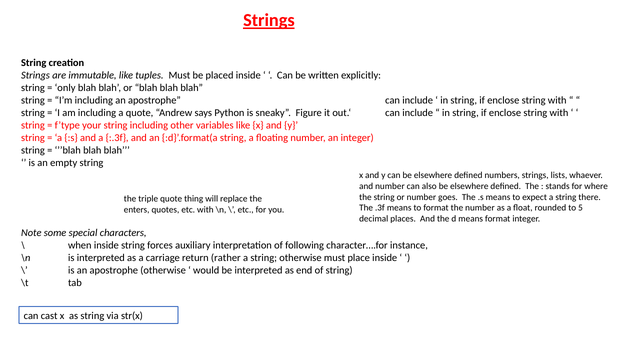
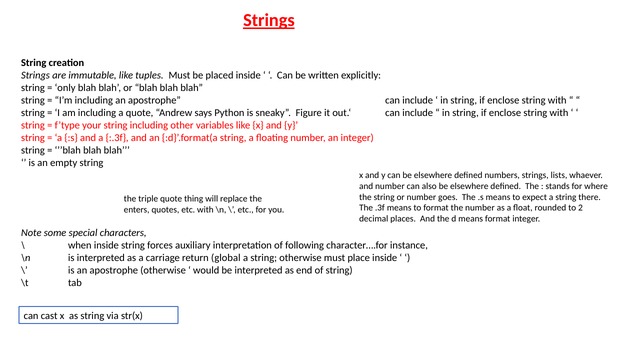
5: 5 -> 2
rather: rather -> global
